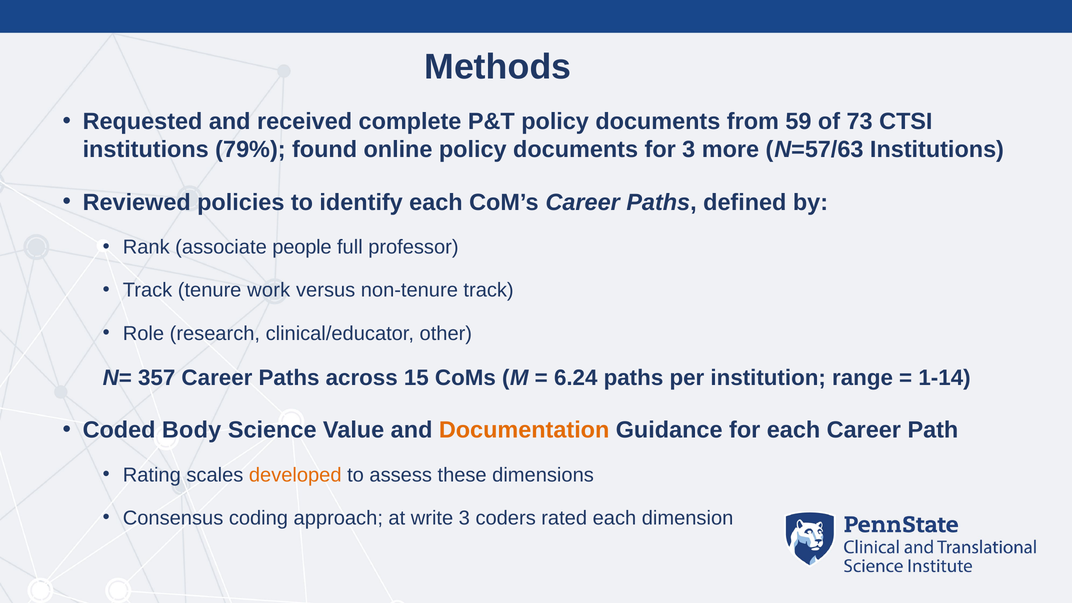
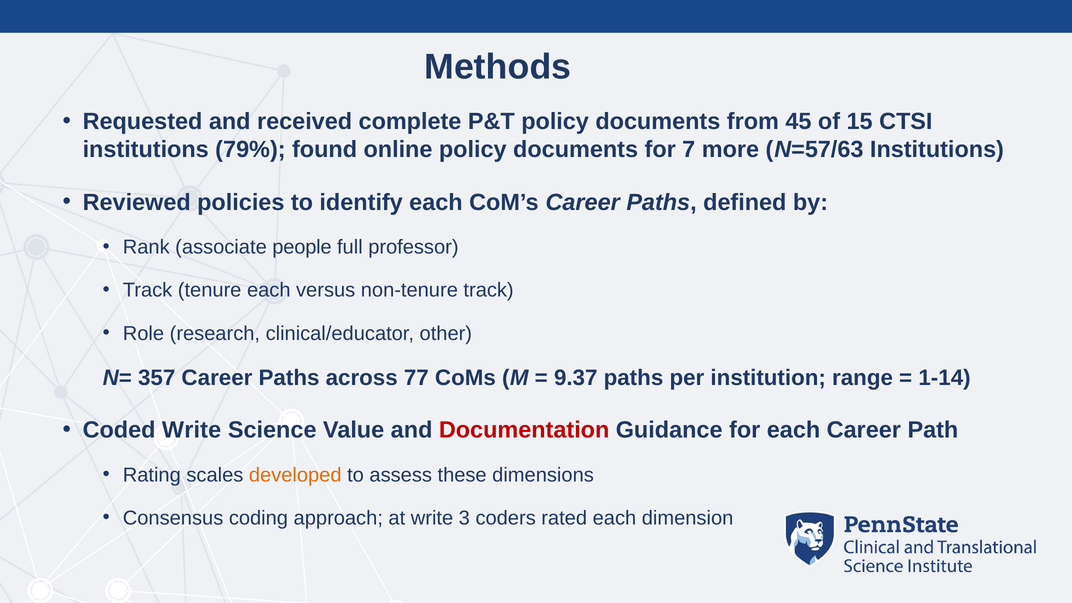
59: 59 -> 45
73: 73 -> 15
for 3: 3 -> 7
tenure work: work -> each
15: 15 -> 77
6.24: 6.24 -> 9.37
Coded Body: Body -> Write
Documentation colour: orange -> red
